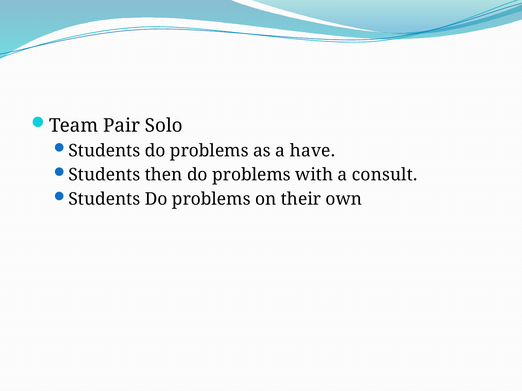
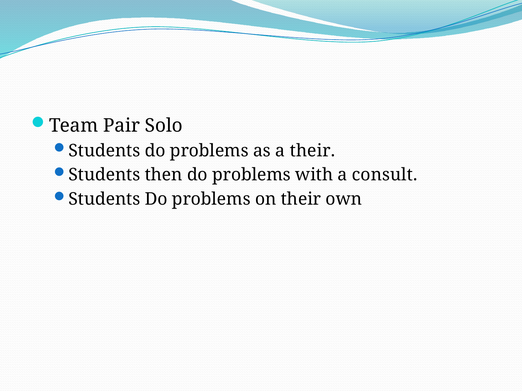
a have: have -> their
